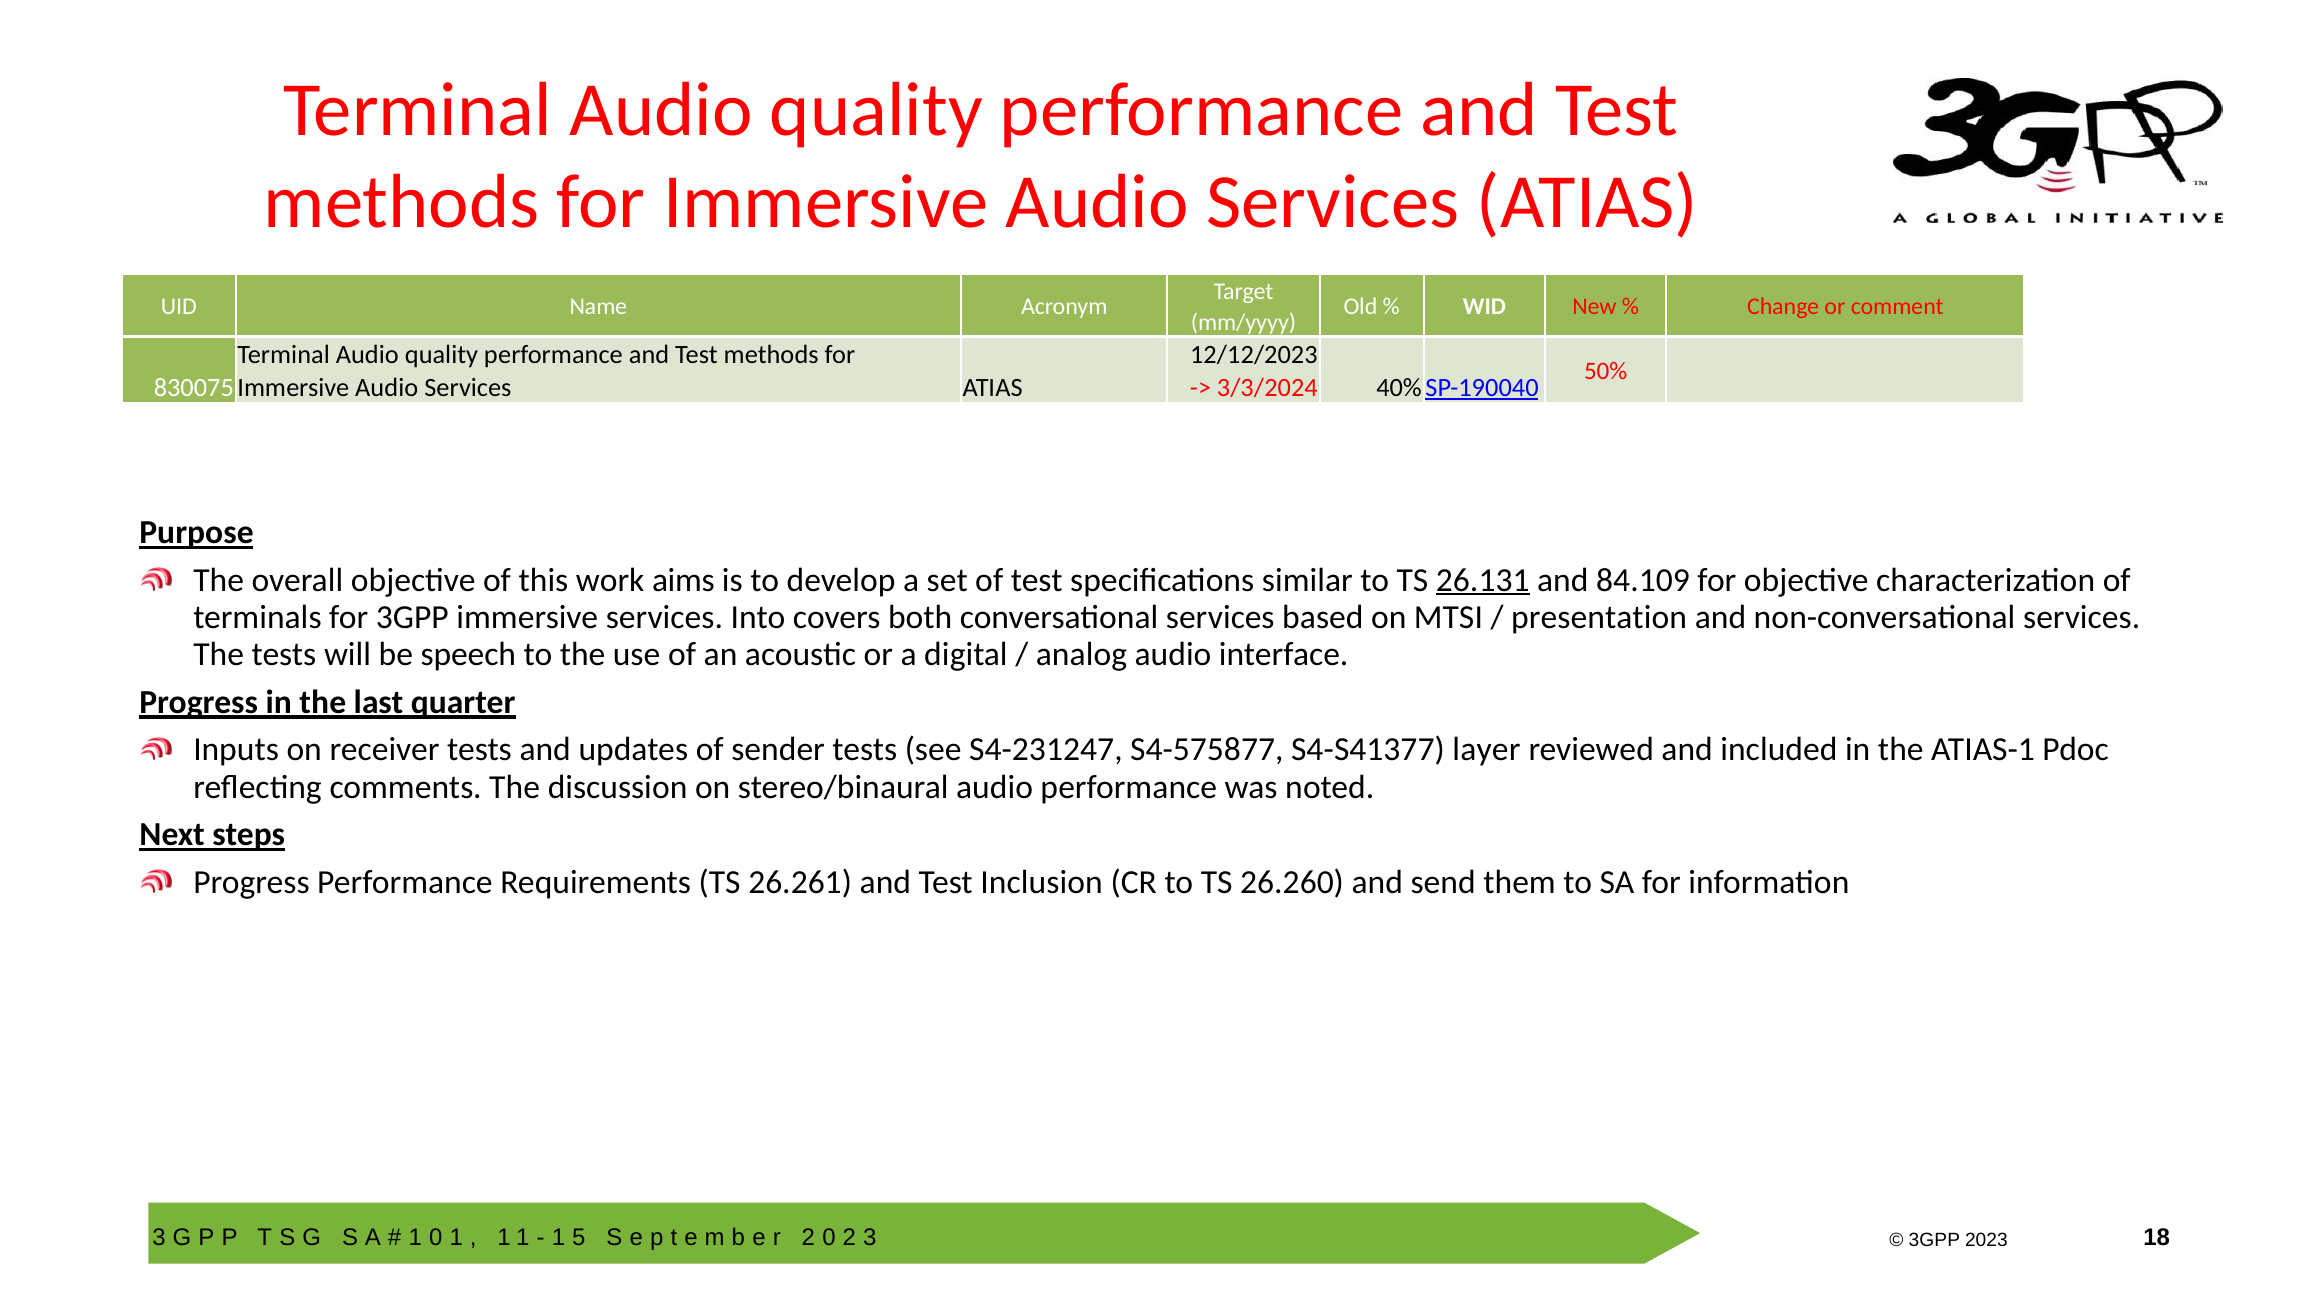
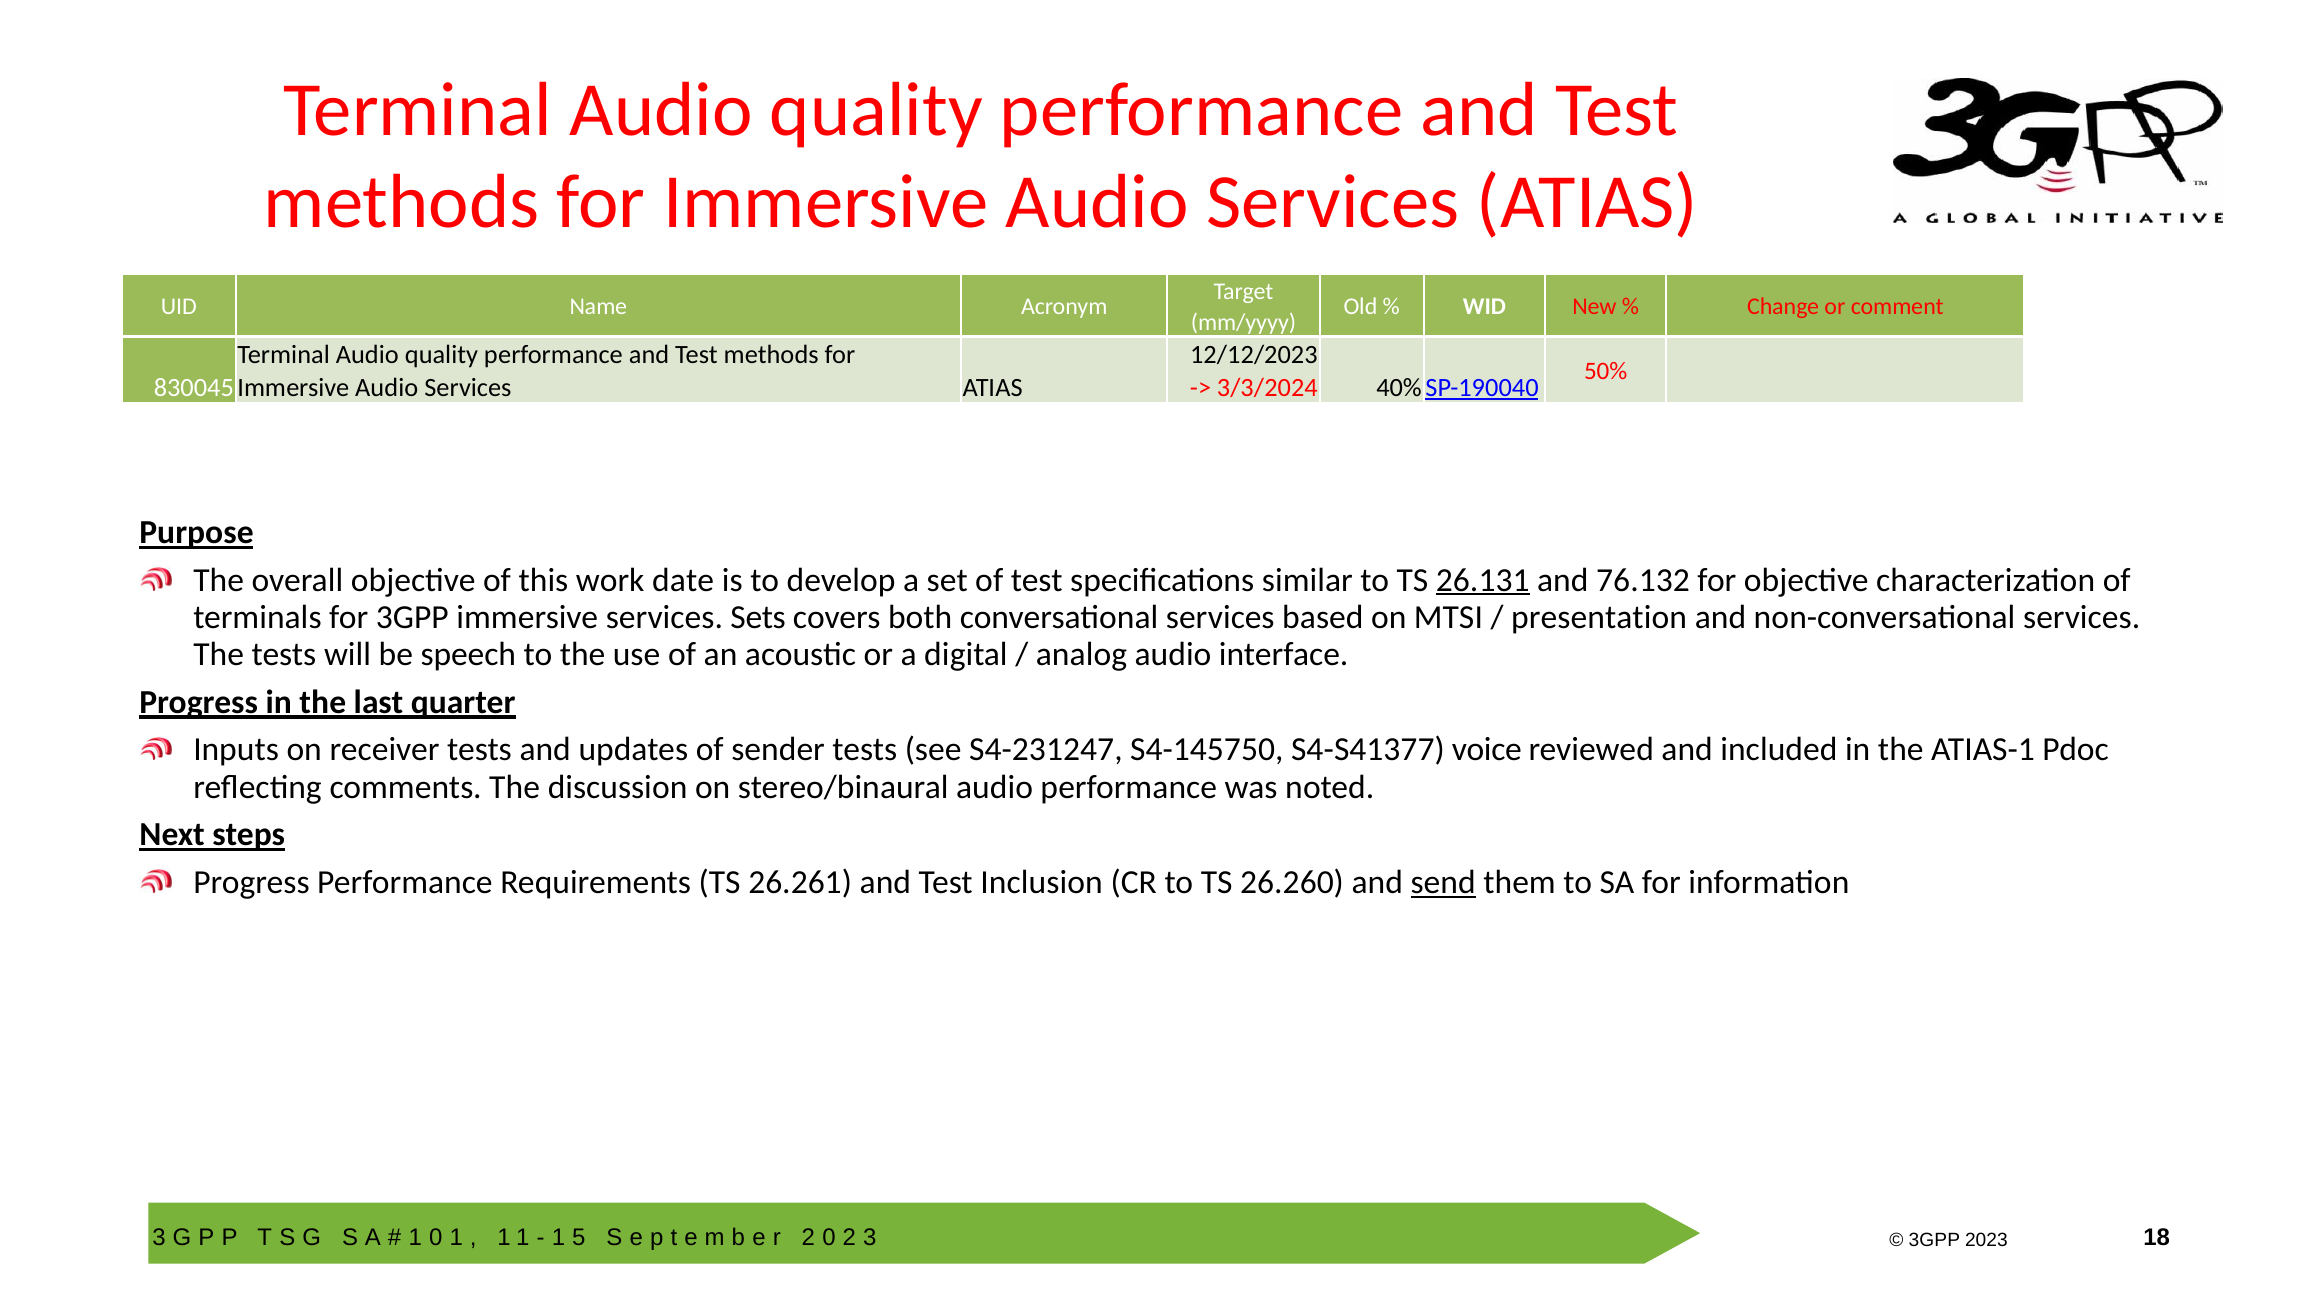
830075: 830075 -> 830045
aims: aims -> date
84.109: 84.109 -> 76.132
Into: Into -> Sets
S4-575877: S4-575877 -> S4-145750
layer: layer -> voice
send underline: none -> present
